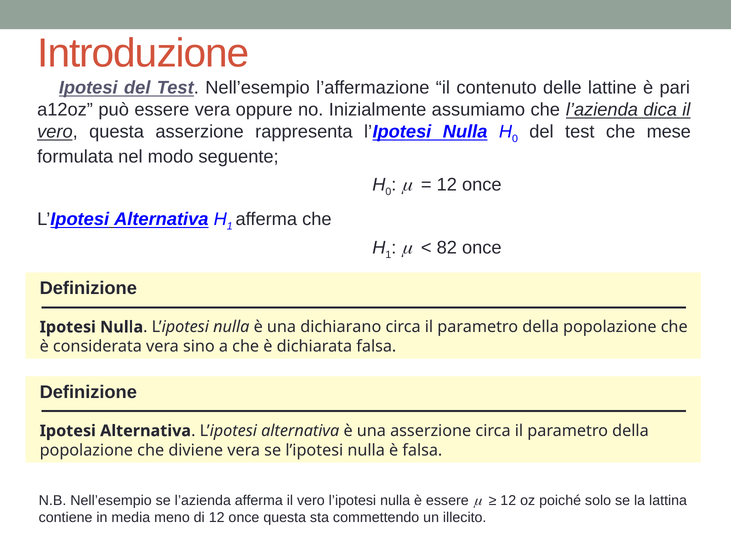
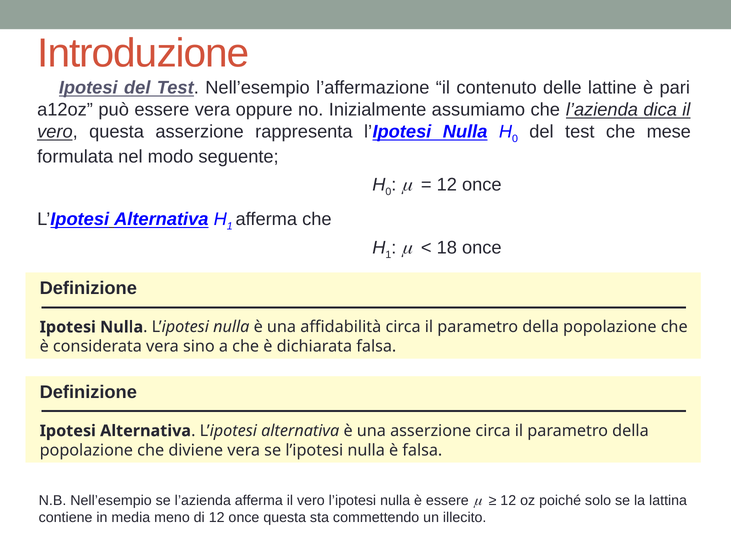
82: 82 -> 18
dichiarano: dichiarano -> affidabilità
